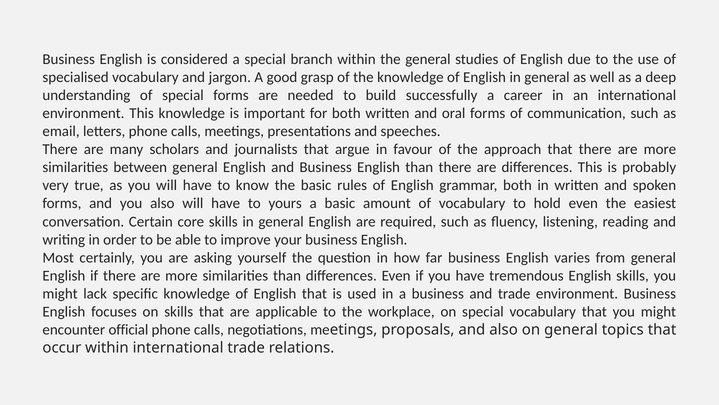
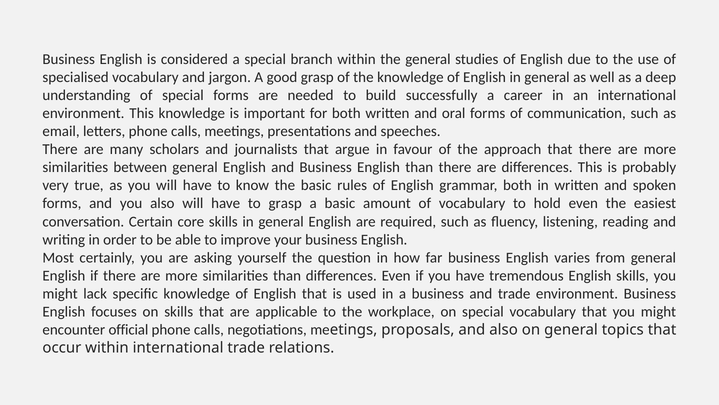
to yours: yours -> grasp
